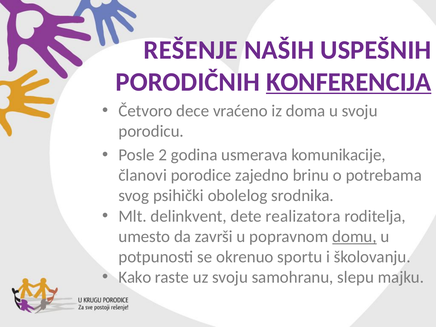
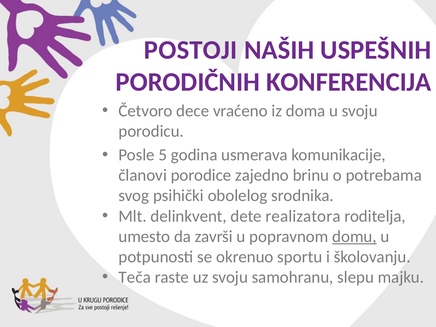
REŠENJE: REŠENJE -> POSTOJI
KONFERENCIJA underline: present -> none
2: 2 -> 5
Kako: Kako -> Teča
